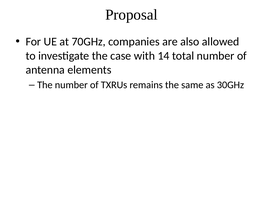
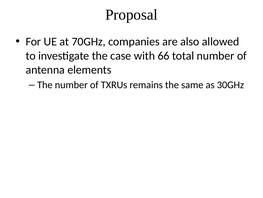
14: 14 -> 66
